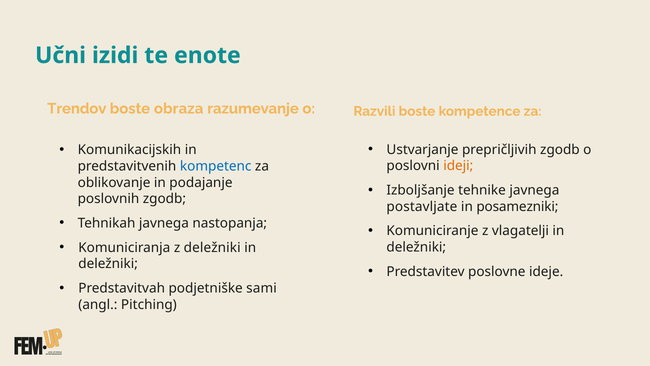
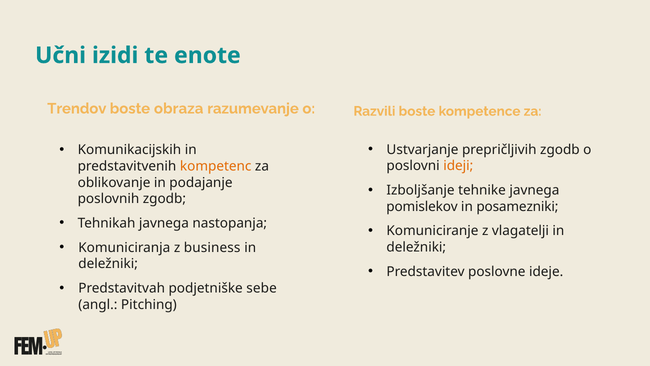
kompetenc colour: blue -> orange
postavljate: postavljate -> pomislekov
z deležniki: deležniki -> business
sami: sami -> sebe
